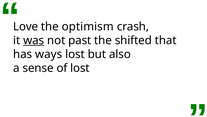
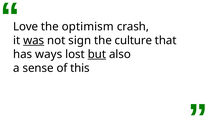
past: past -> sign
shifted: shifted -> culture
but underline: none -> present
of lost: lost -> this
